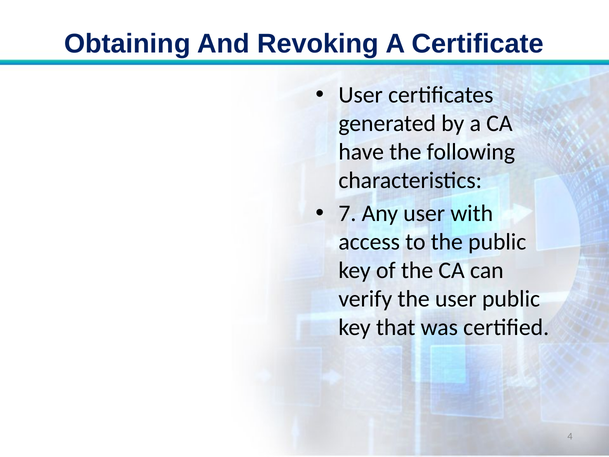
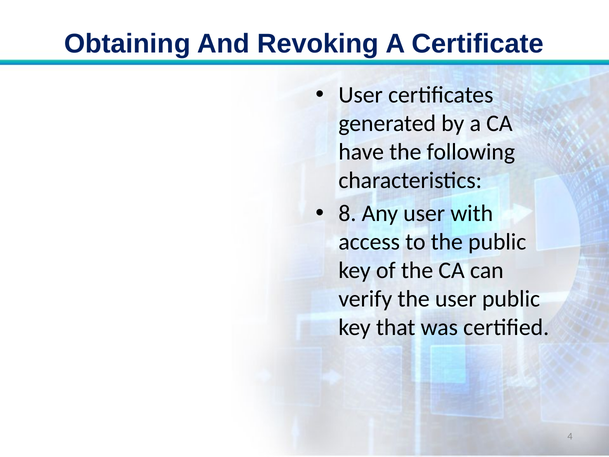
7: 7 -> 8
